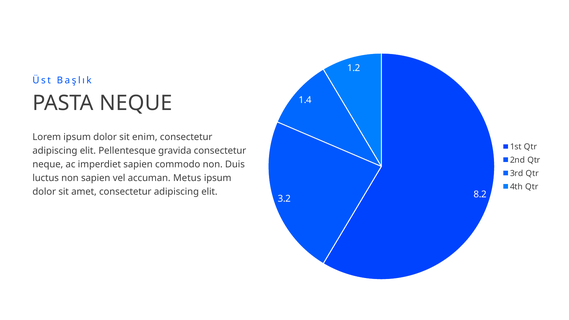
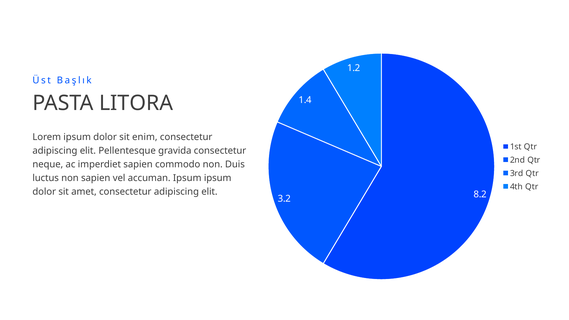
PASTA NEQUE: NEQUE -> LITORA
accuman Metus: Metus -> Ipsum
